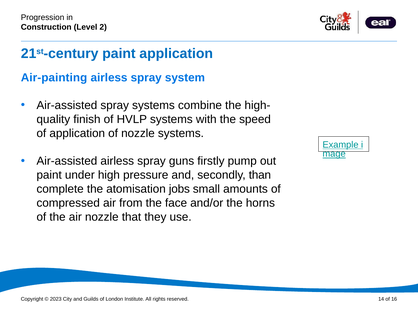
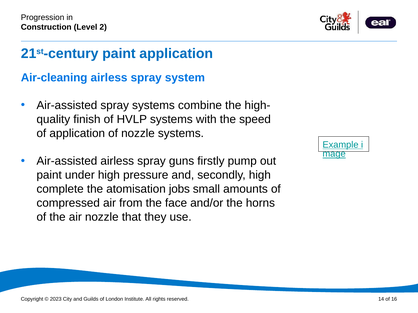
Air-painting: Air-painting -> Air-cleaning
secondly than: than -> high
